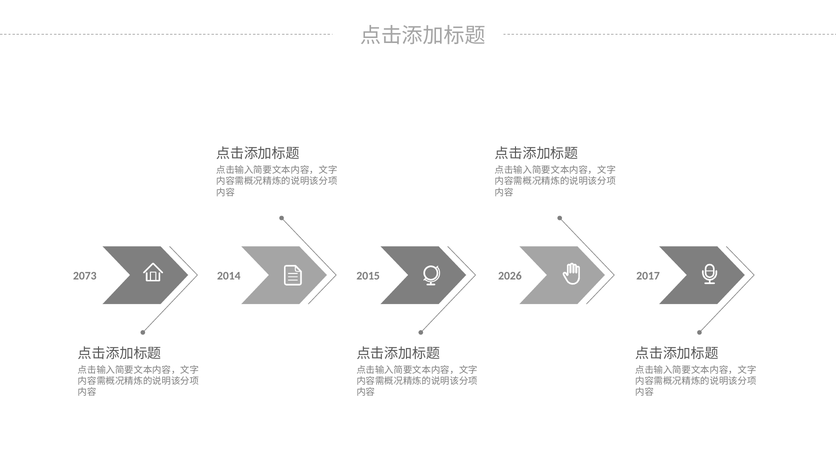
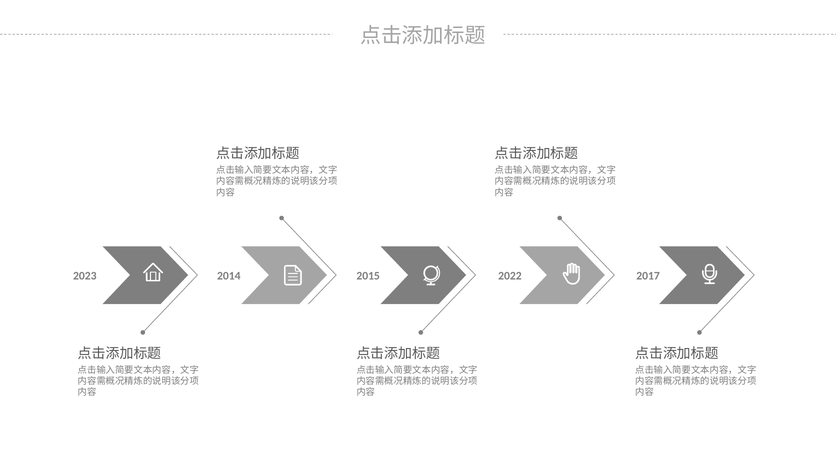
2073: 2073 -> 2023
2026: 2026 -> 2022
